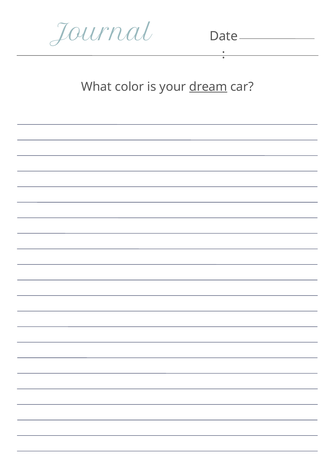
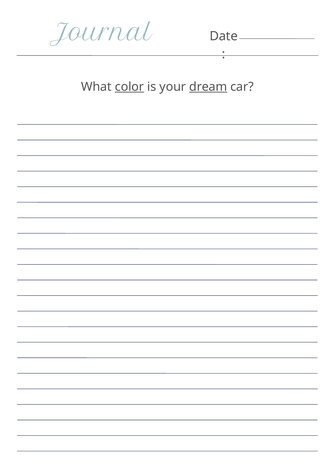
color underline: none -> present
